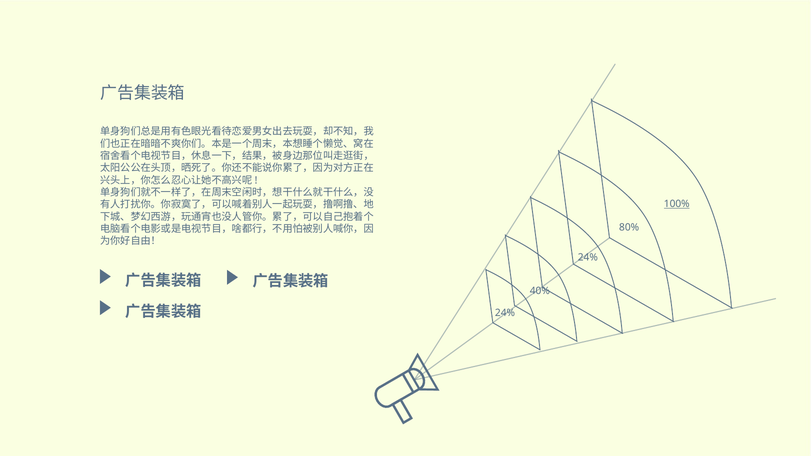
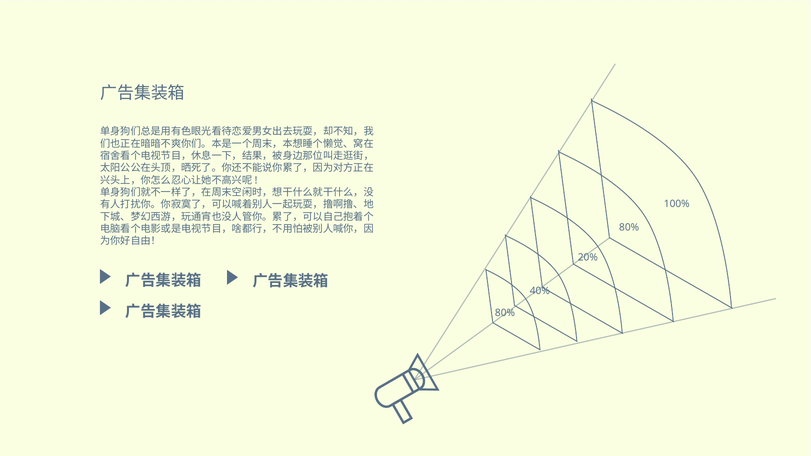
100% underline: present -> none
24% at (588, 257): 24% -> 20%
24% at (505, 313): 24% -> 80%
